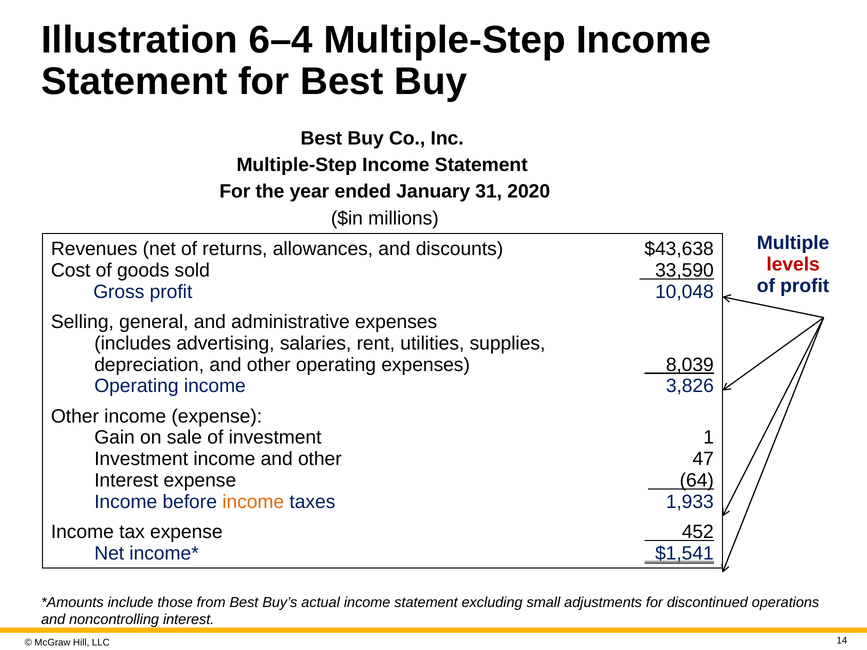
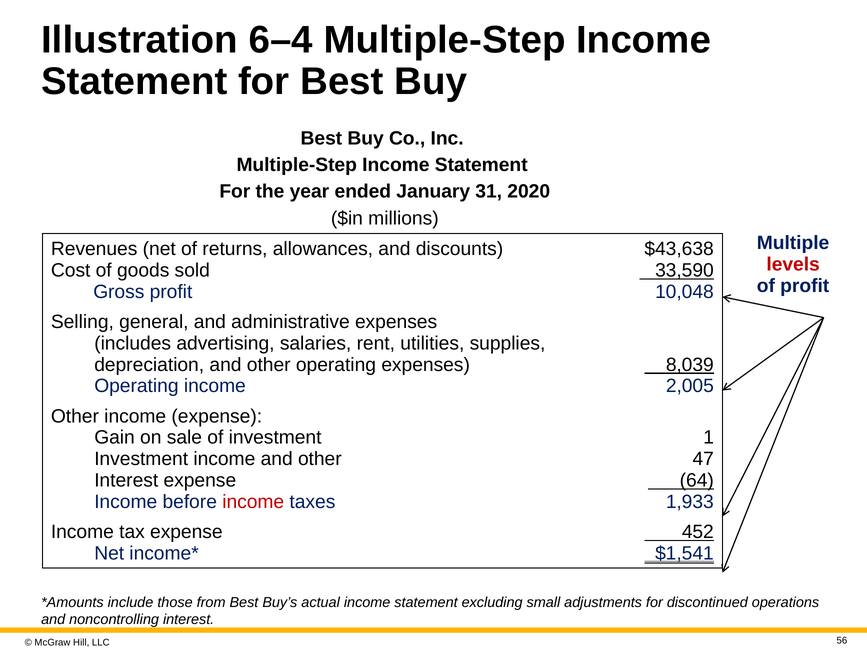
3,826: 3,826 -> 2,005
income at (253, 502) colour: orange -> red
14: 14 -> 56
